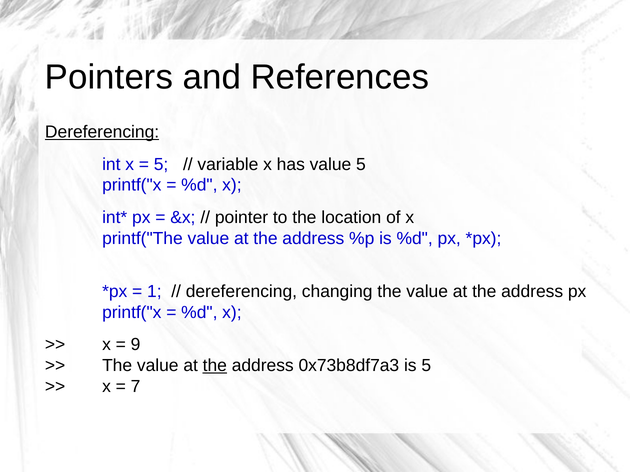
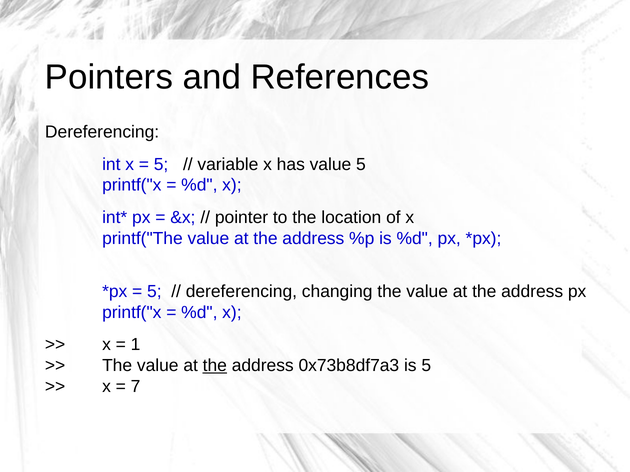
Dereferencing at (102, 132) underline: present -> none
1 at (154, 292): 1 -> 5
9: 9 -> 1
